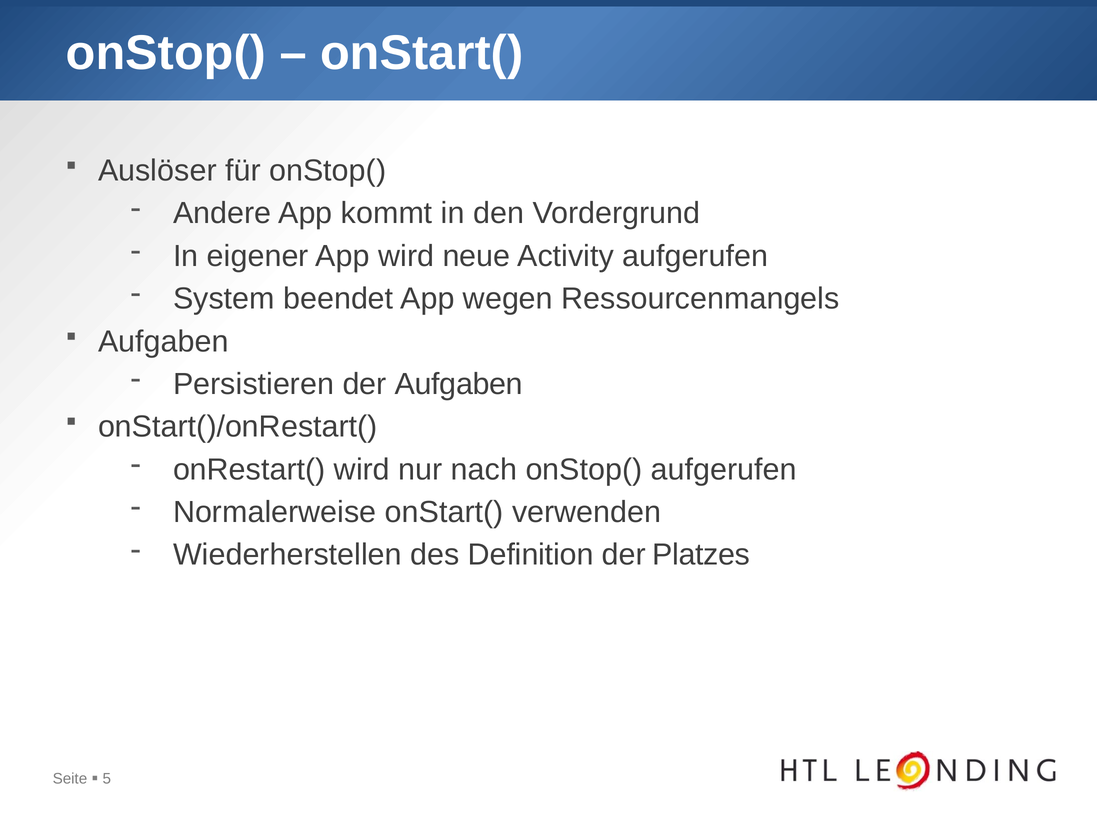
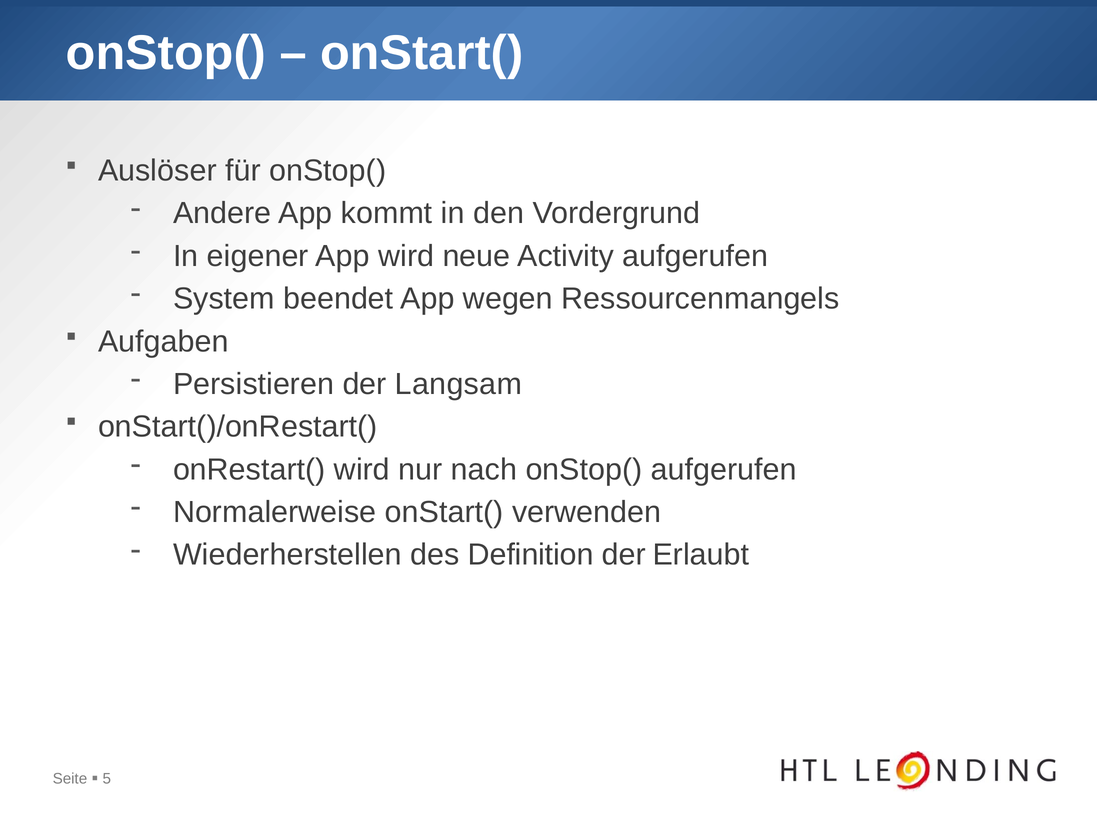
der Aufgaben: Aufgaben -> Langsam
Platzes: Platzes -> Erlaubt
